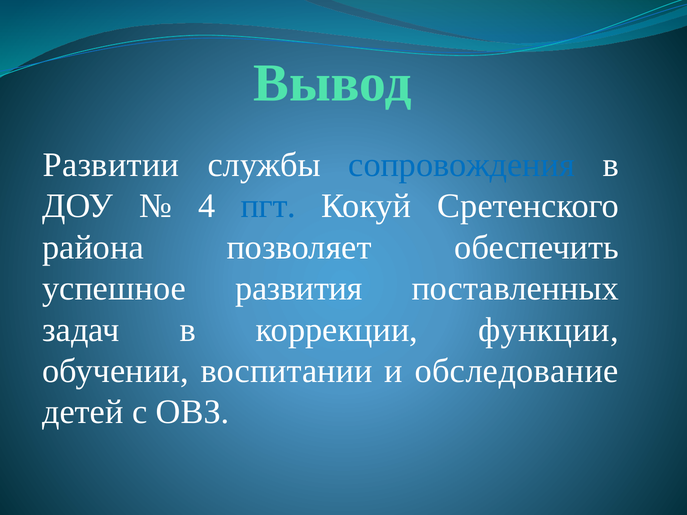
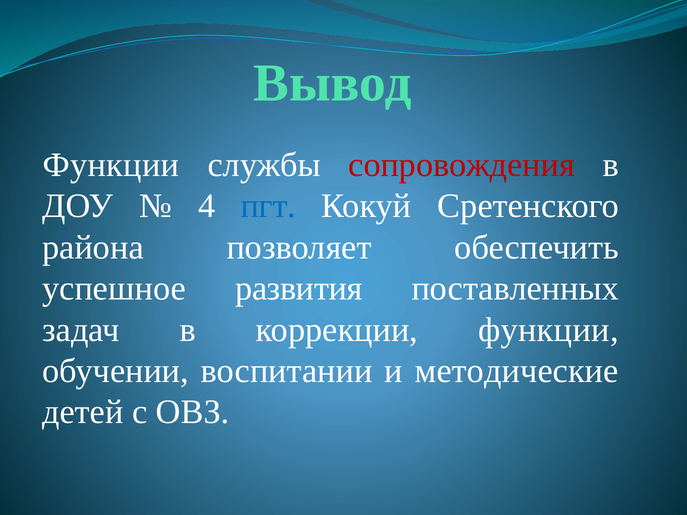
Развитии at (111, 165): Развитии -> Функции
сопровождения colour: blue -> red
обследование: обследование -> методические
